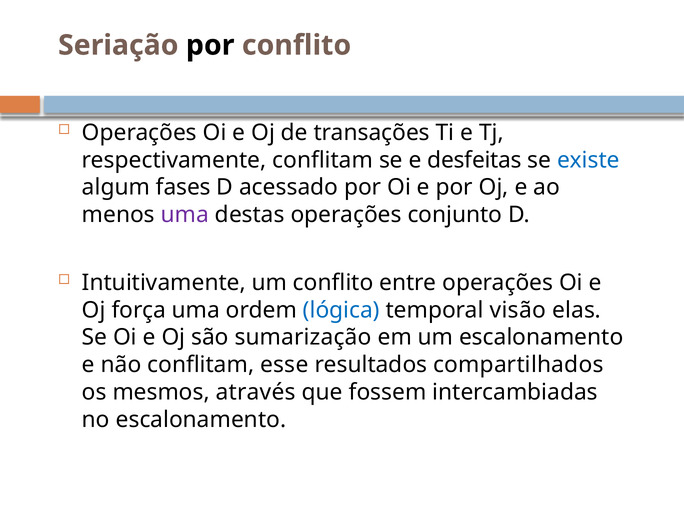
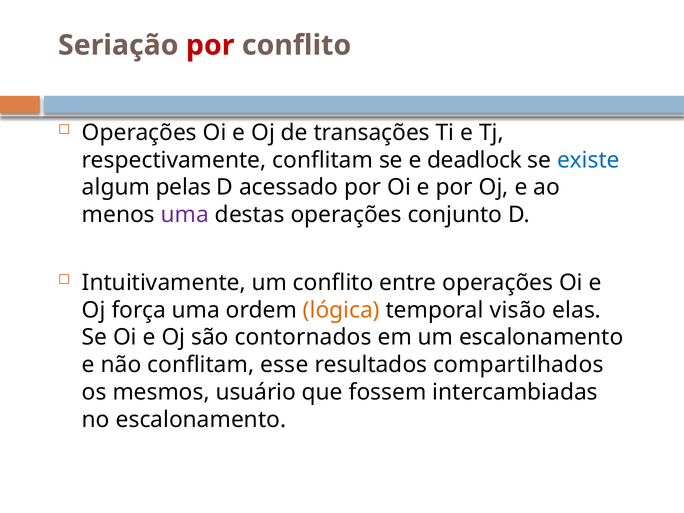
por at (210, 45) colour: black -> red
desfeitas: desfeitas -> deadlock
fases: fases -> pelas
lógica colour: blue -> orange
sumarização: sumarização -> contornados
através: através -> usuário
